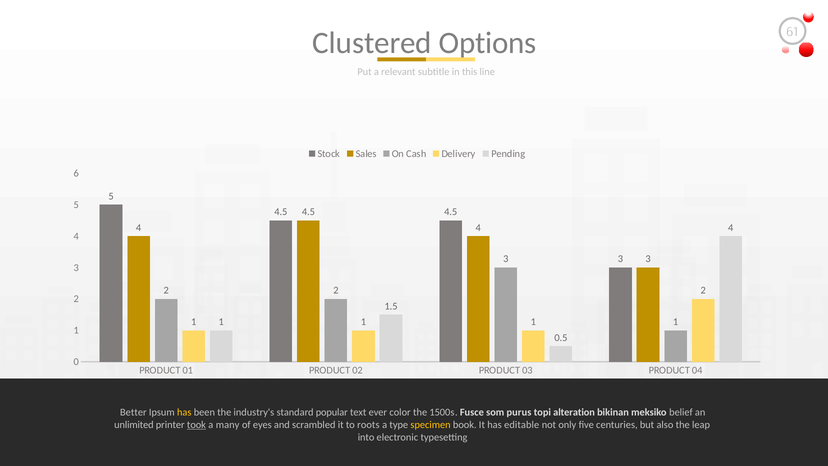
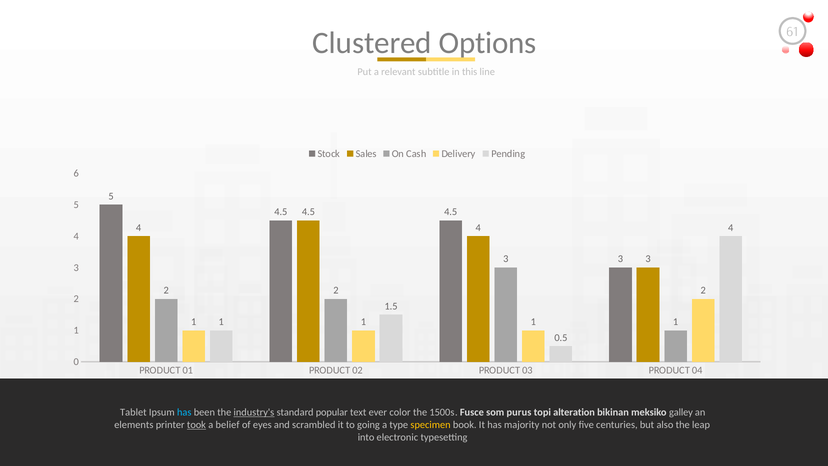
Better: Better -> Tablet
has at (184, 412) colour: yellow -> light blue
industry's underline: none -> present
belief: belief -> galley
unlimited: unlimited -> elements
many: many -> belief
roots: roots -> going
editable: editable -> majority
